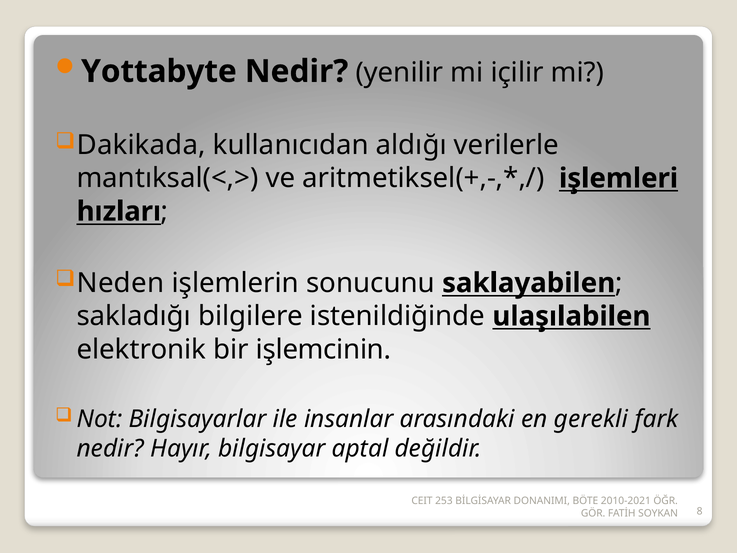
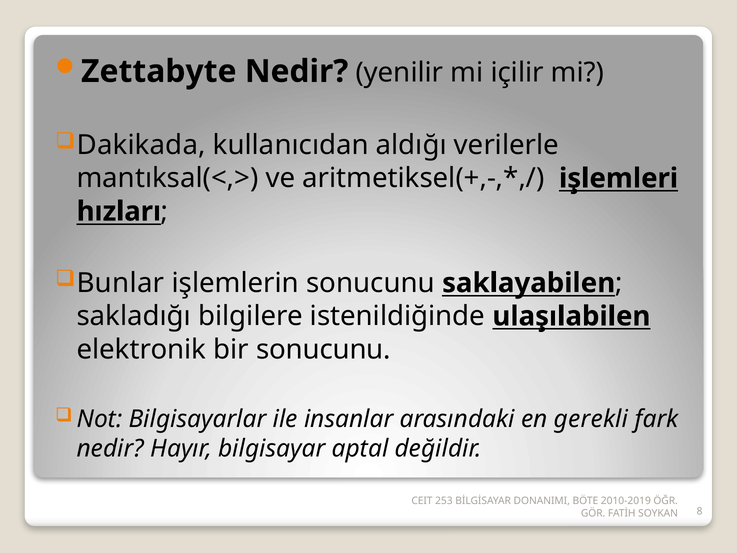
Yottabyte: Yottabyte -> Zettabyte
Neden: Neden -> Bunlar
bir işlemcinin: işlemcinin -> sonucunu
2010-2021: 2010-2021 -> 2010-2019
